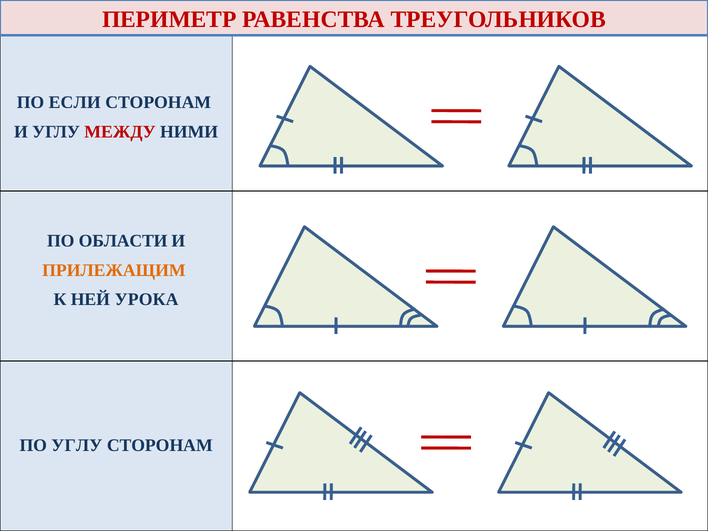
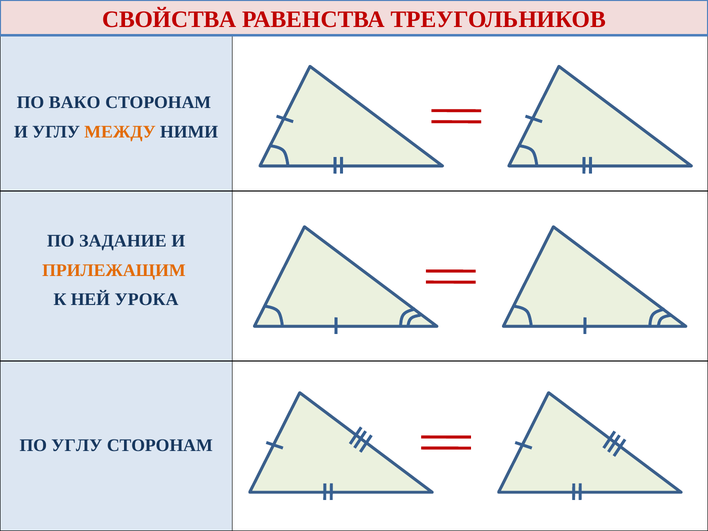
ПЕРИМЕТР: ПЕРИМЕТР -> СВОЙСТВА
ЕСЛИ: ЕСЛИ -> ВАКО
МЕЖДУ colour: red -> orange
ОБЛАСТИ: ОБЛАСТИ -> ЗАДАНИЕ
